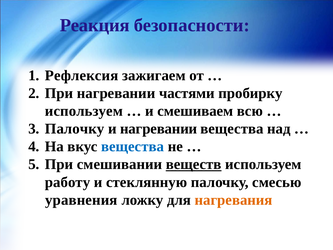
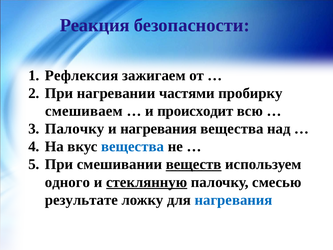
используем at (84, 111): используем -> смешиваем
смешиваем: смешиваем -> происходит
и нагревании: нагревании -> нагревания
работу: работу -> одного
стеклянную underline: none -> present
уравнения: уравнения -> результате
нагревания at (234, 200) colour: orange -> blue
